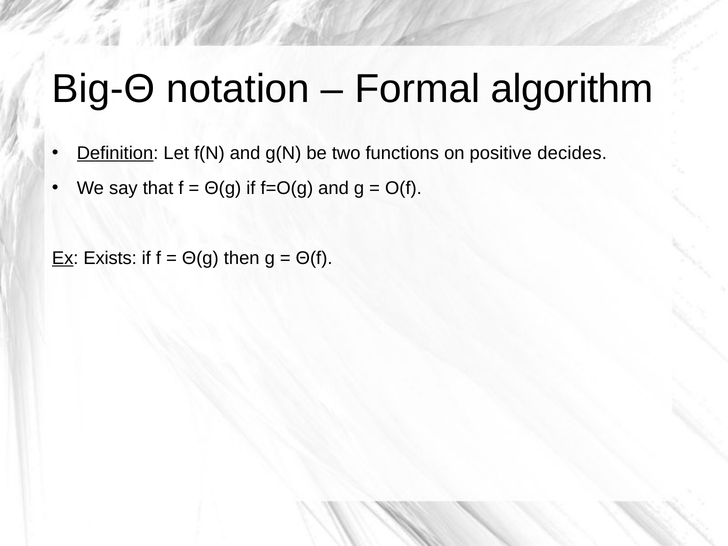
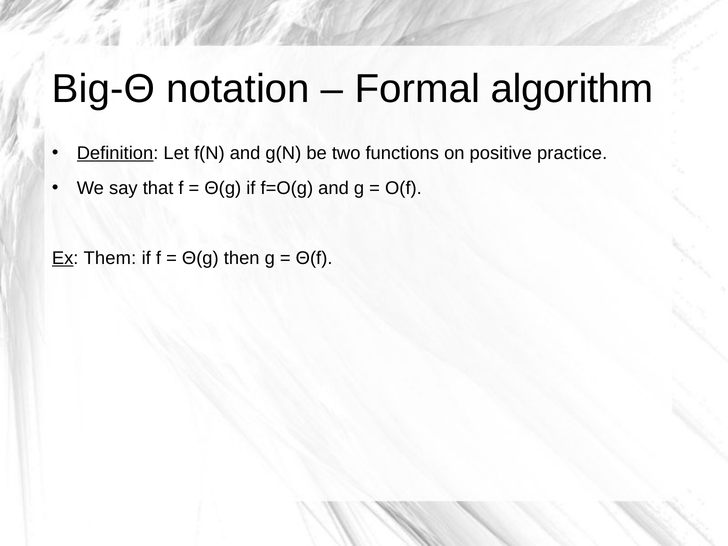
decides: decides -> practice
Exists: Exists -> Them
